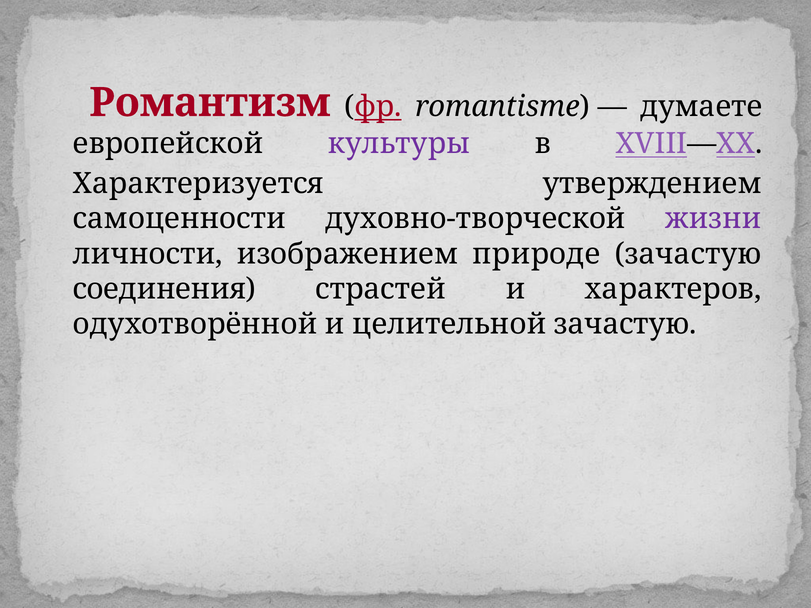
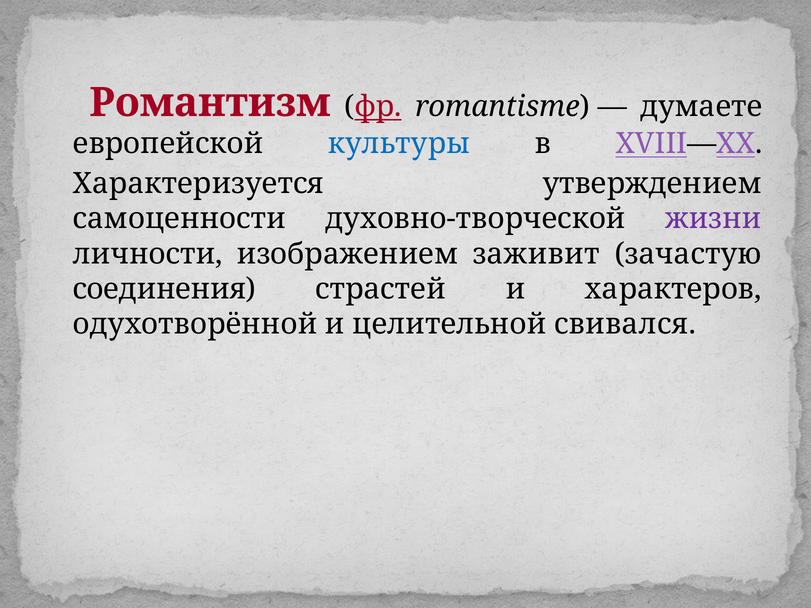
культуры colour: purple -> blue
природе: природе -> заживит
целительной зачастую: зачастую -> свивался
